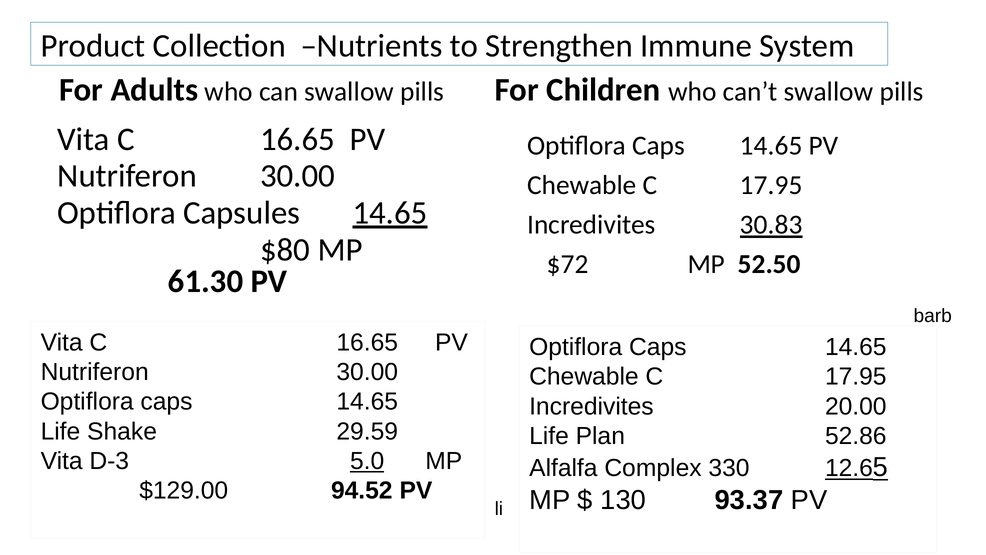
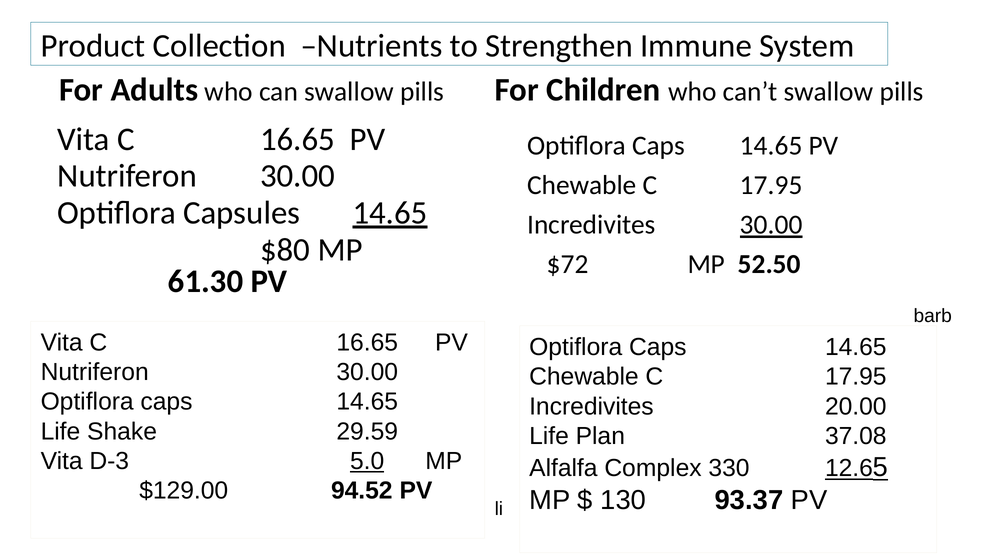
Incredivites 30.83: 30.83 -> 30.00
52.86: 52.86 -> 37.08
